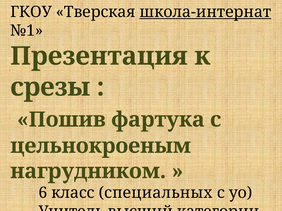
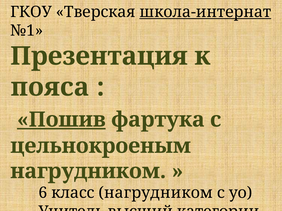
срезы: срезы -> пояса
Пошив underline: none -> present
класс специальных: специальных -> нагрудником
